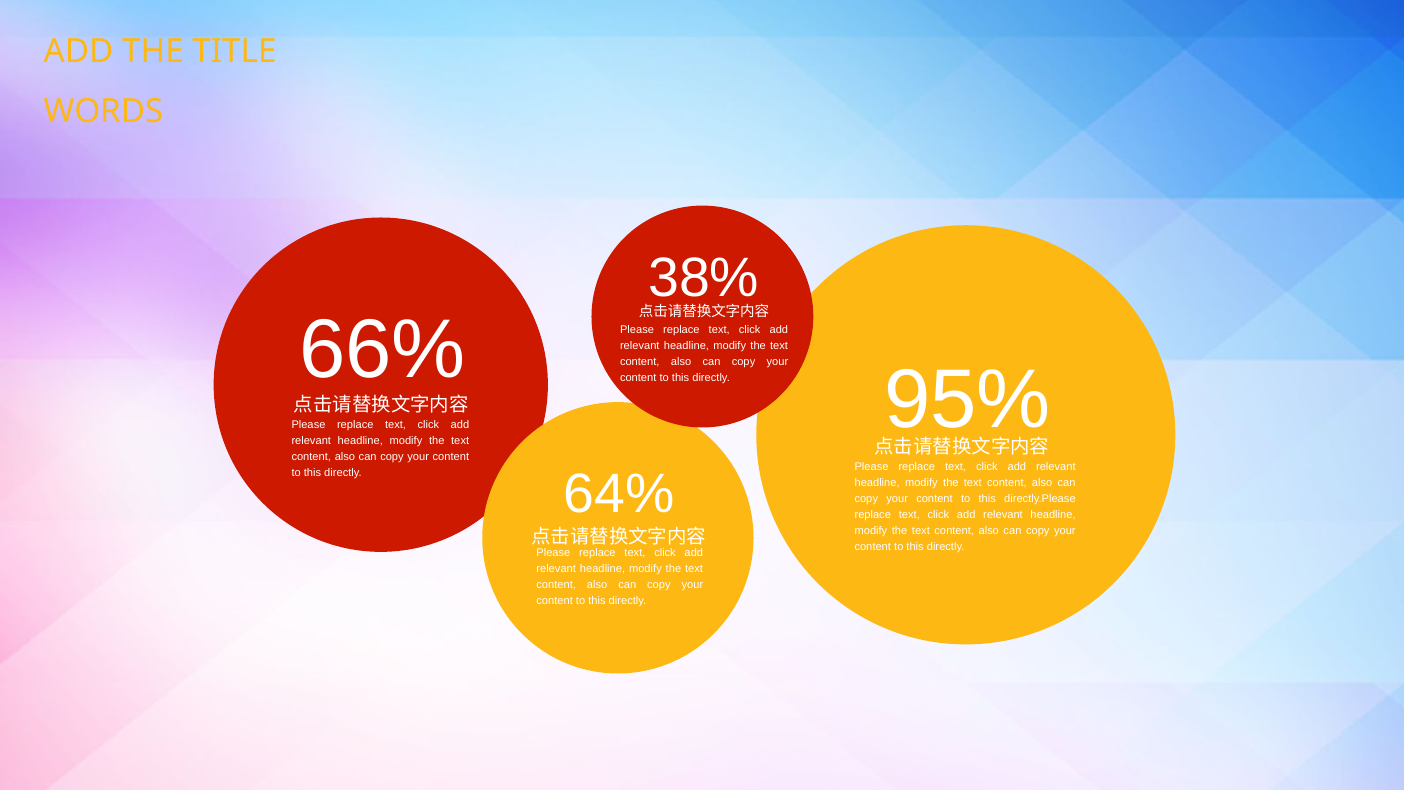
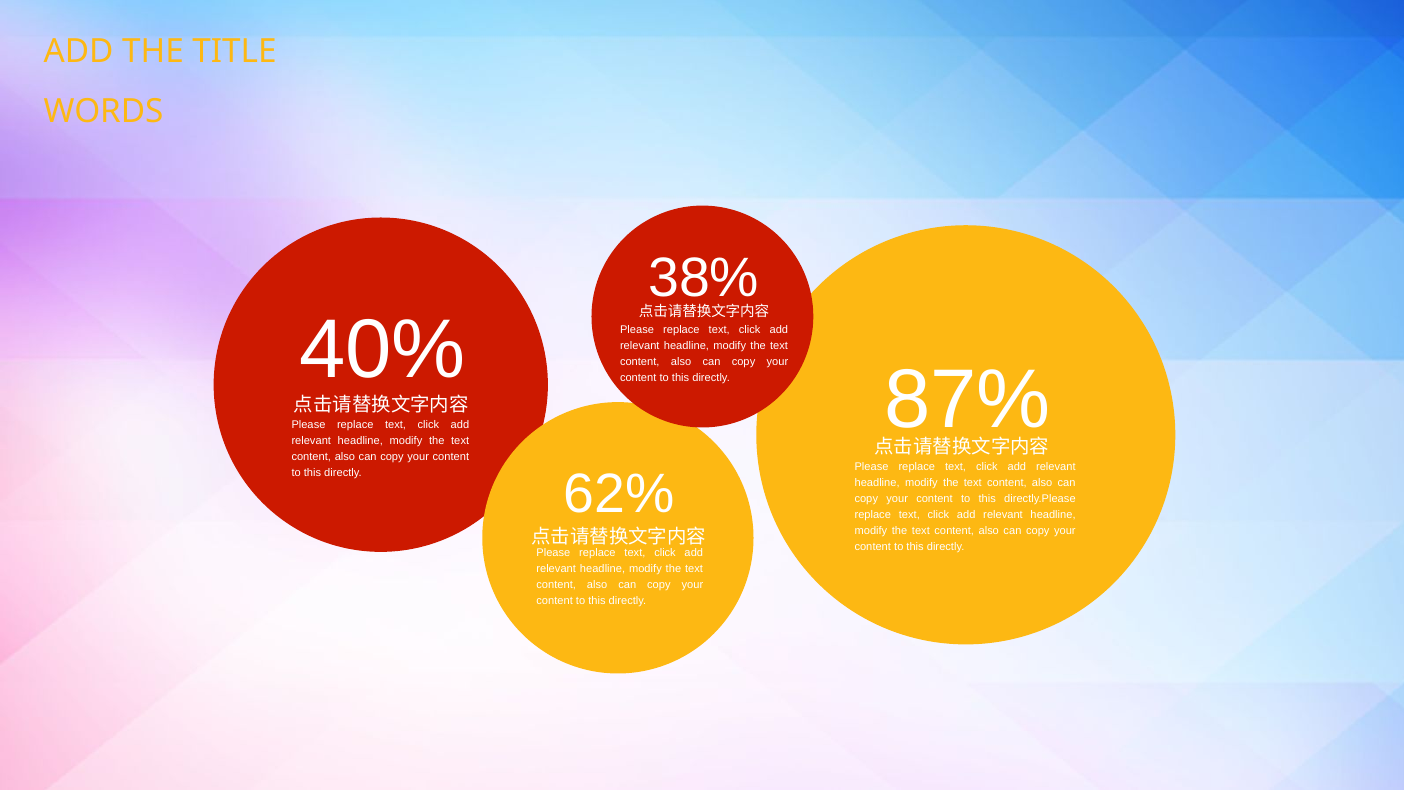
66%: 66% -> 40%
95%: 95% -> 87%
64%: 64% -> 62%
